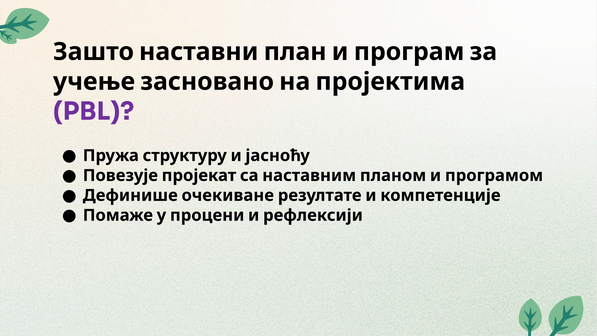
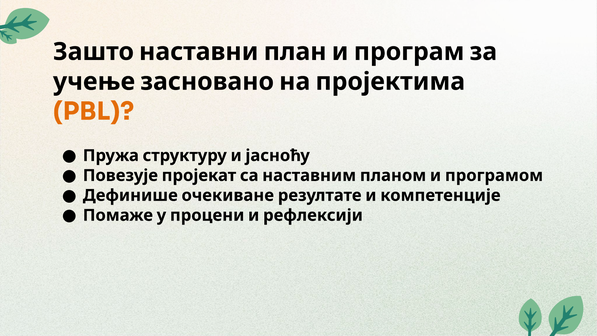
PBL colour: purple -> orange
